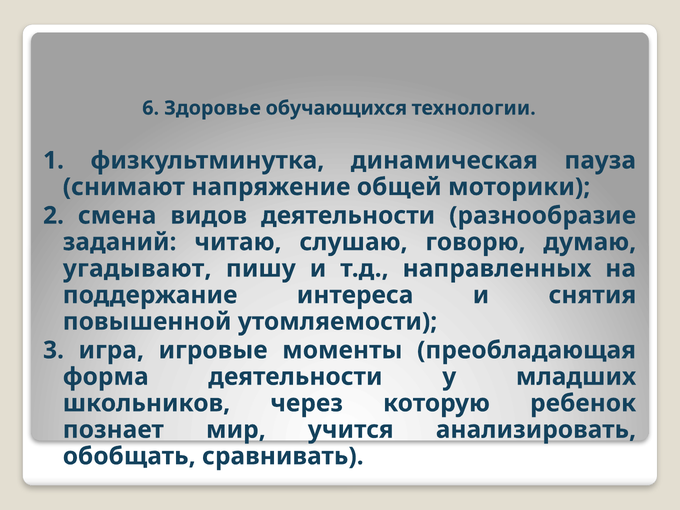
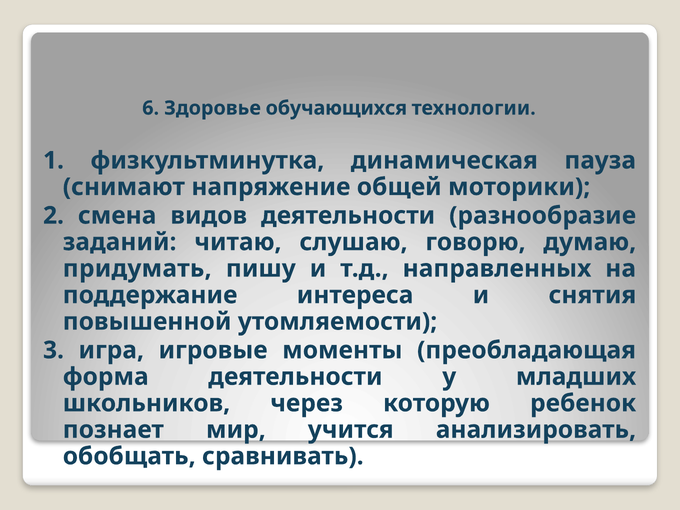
угадывают: угадывают -> придумать
